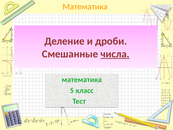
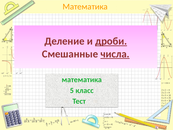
дроби underline: none -> present
